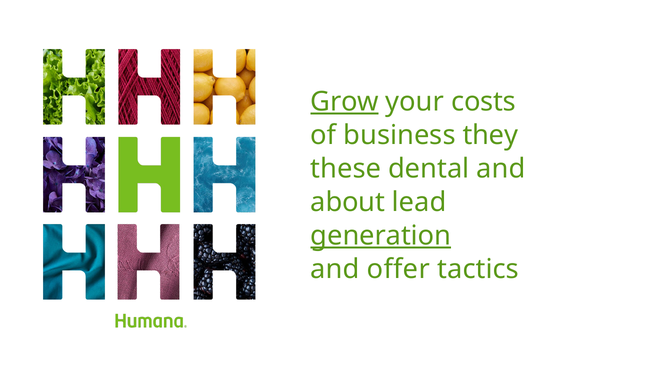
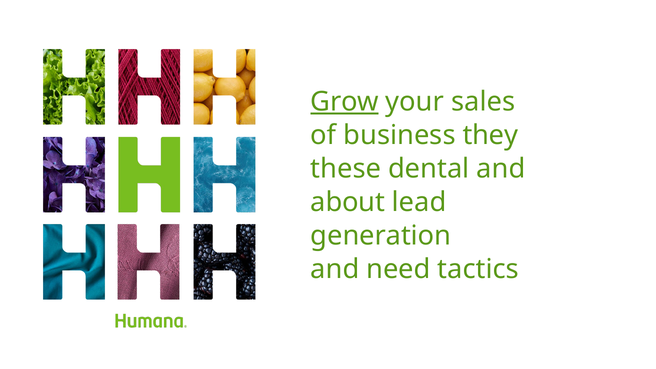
costs: costs -> sales
generation underline: present -> none
offer: offer -> need
